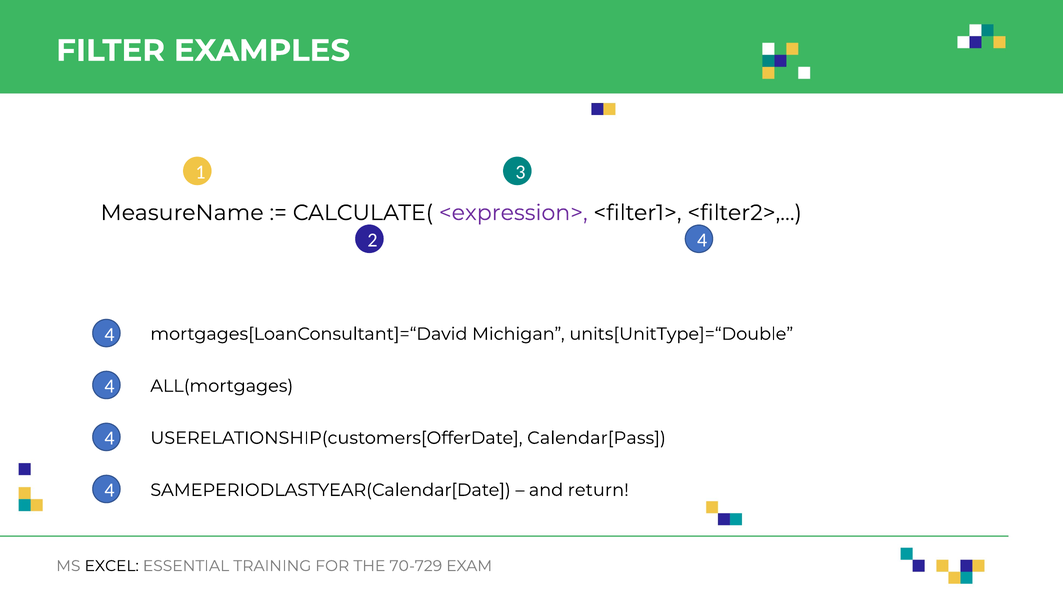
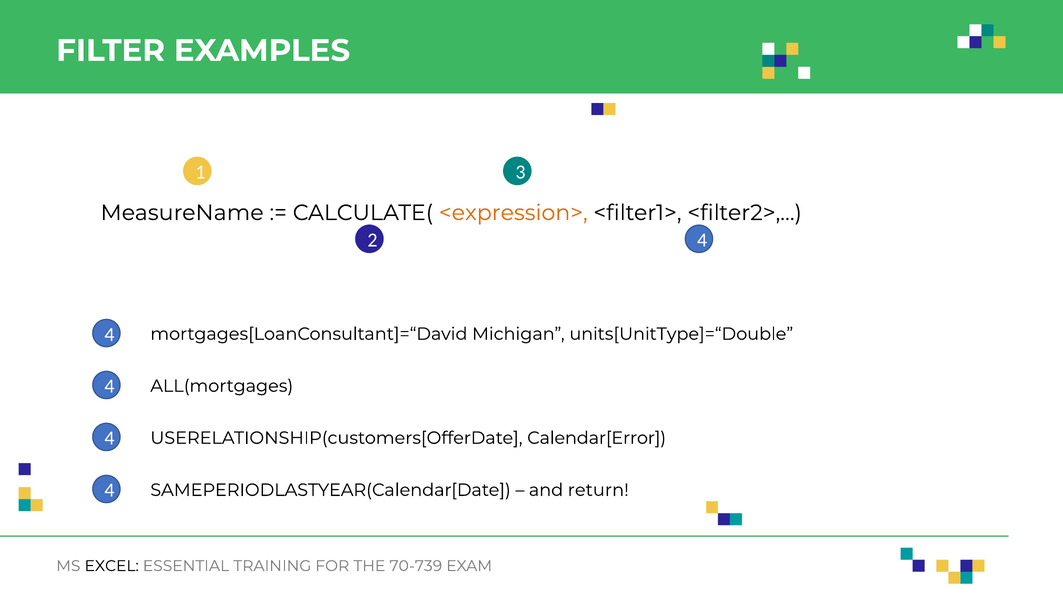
<expression> colour: purple -> orange
Calendar[Pass: Calendar[Pass -> Calendar[Error
70-729: 70-729 -> 70-739
